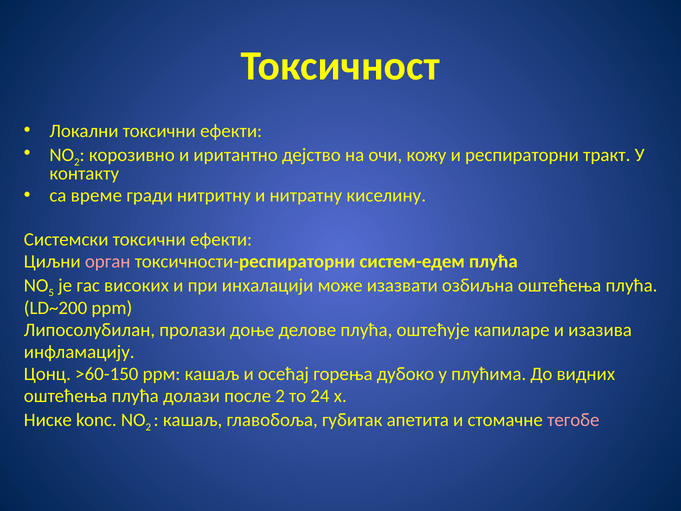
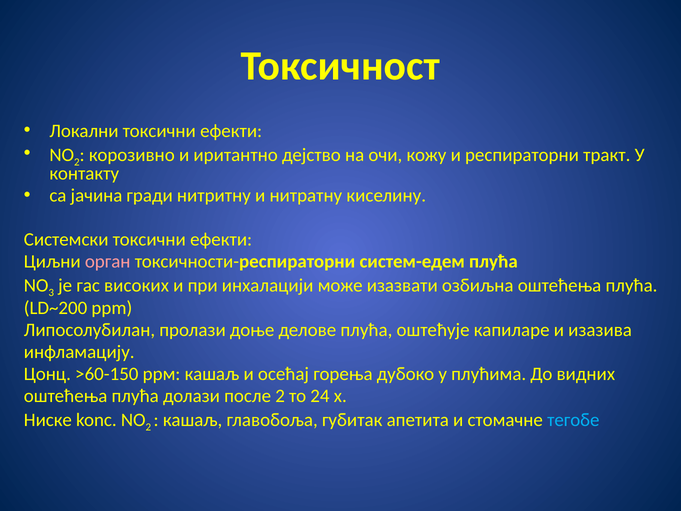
време: време -> јачина
5: 5 -> 3
тегобе colour: pink -> light blue
